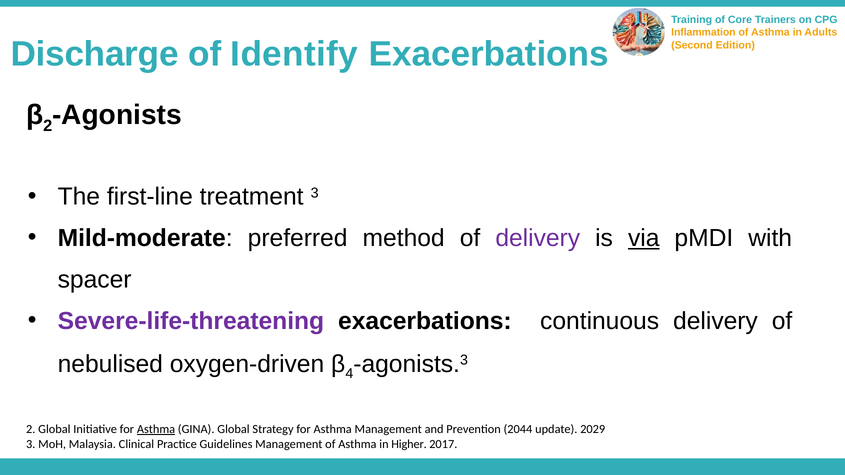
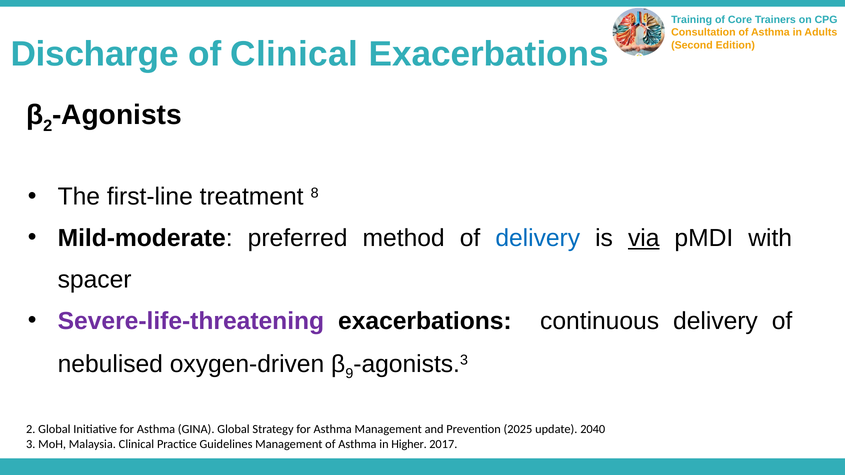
Inflammation: Inflammation -> Consultation
of Identify: Identify -> Clinical
treatment 3: 3 -> 8
delivery at (538, 238) colour: purple -> blue
4: 4 -> 9
Asthma at (156, 429) underline: present -> none
2044: 2044 -> 2025
2029: 2029 -> 2040
